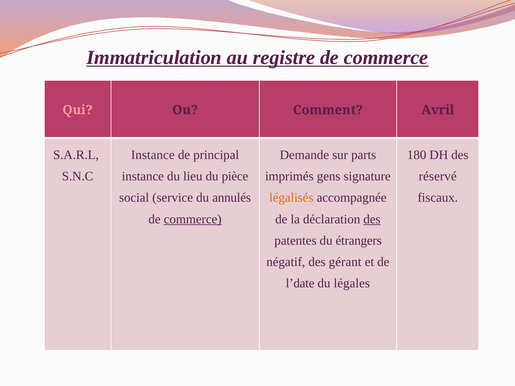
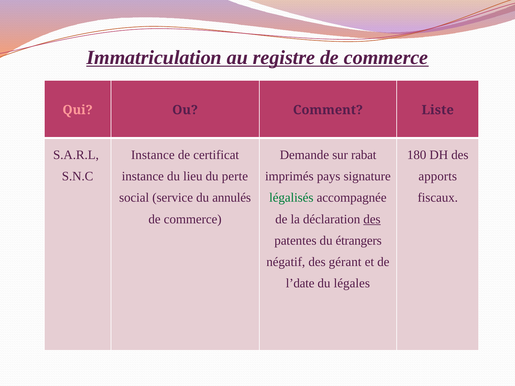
Avril: Avril -> Liste
principal: principal -> certificat
parts: parts -> rabat
pièce: pièce -> perte
gens: gens -> pays
réservé: réservé -> apports
légalisés colour: orange -> green
commerce at (193, 219) underline: present -> none
